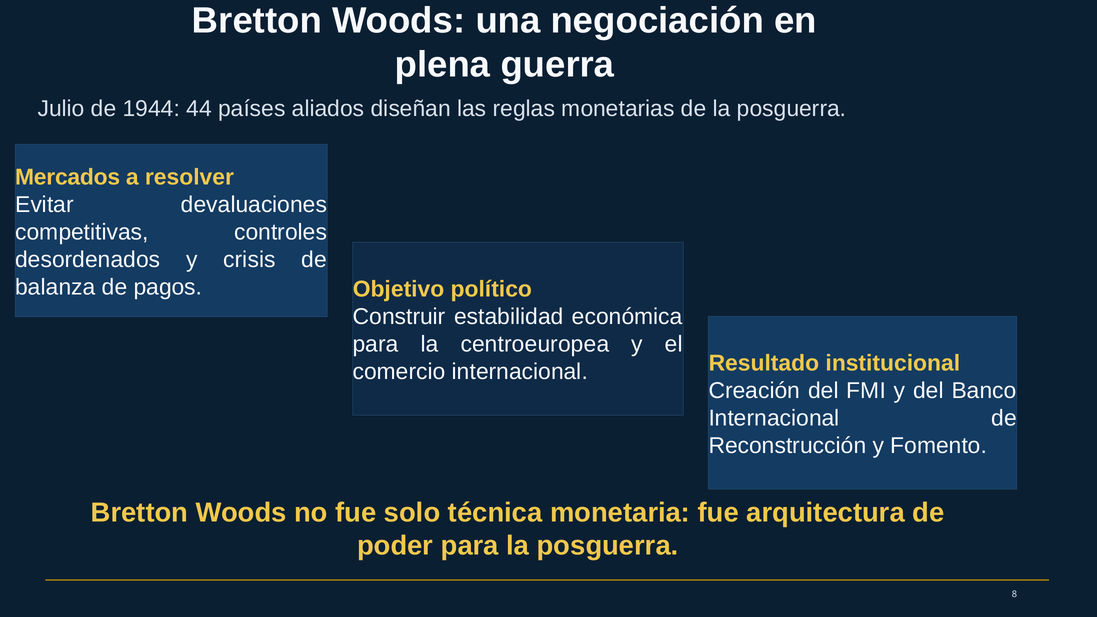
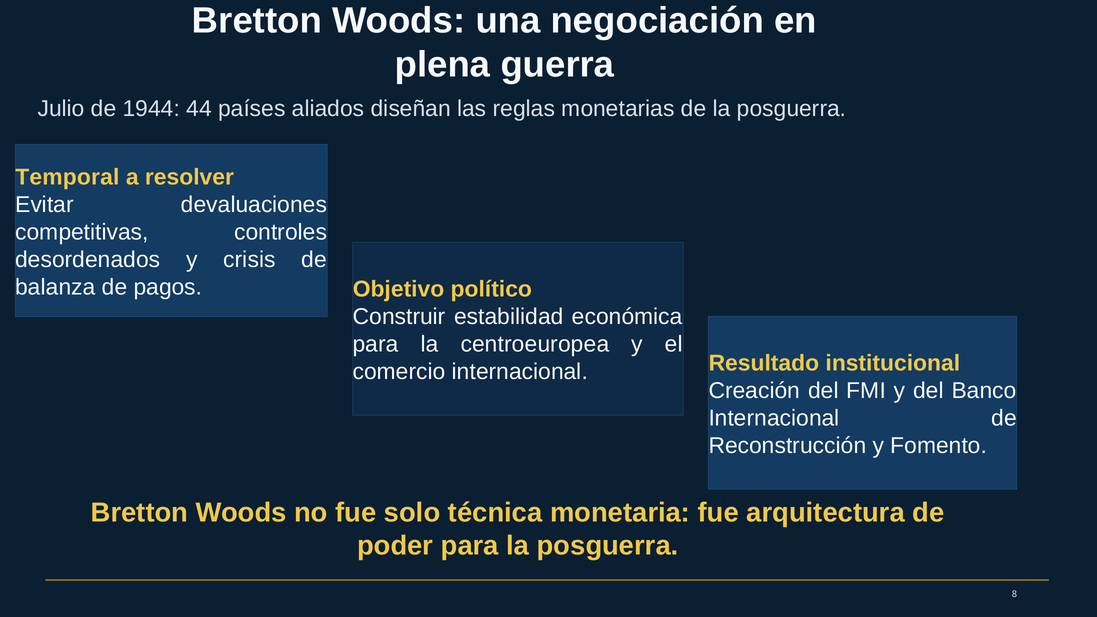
Mercados: Mercados -> Temporal
